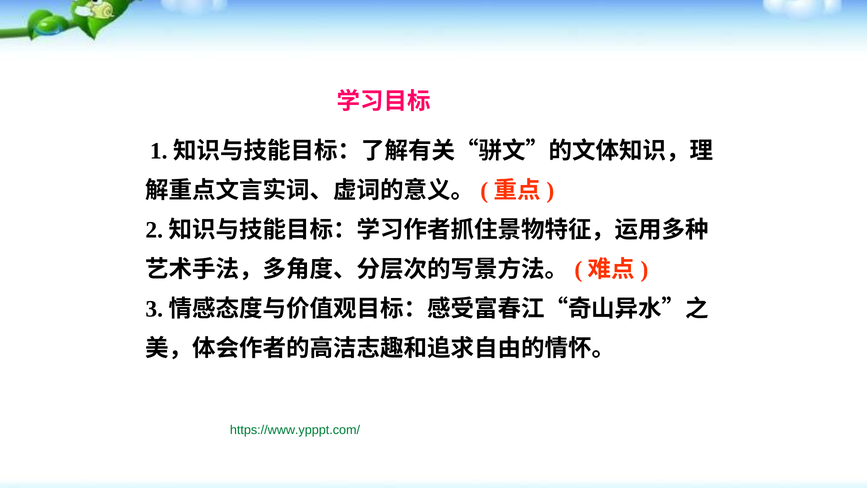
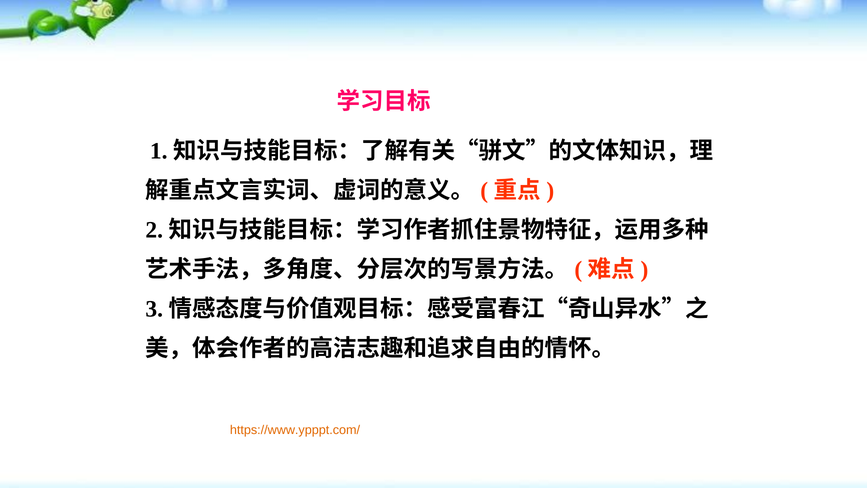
https://www.ypppt.com/ colour: green -> orange
